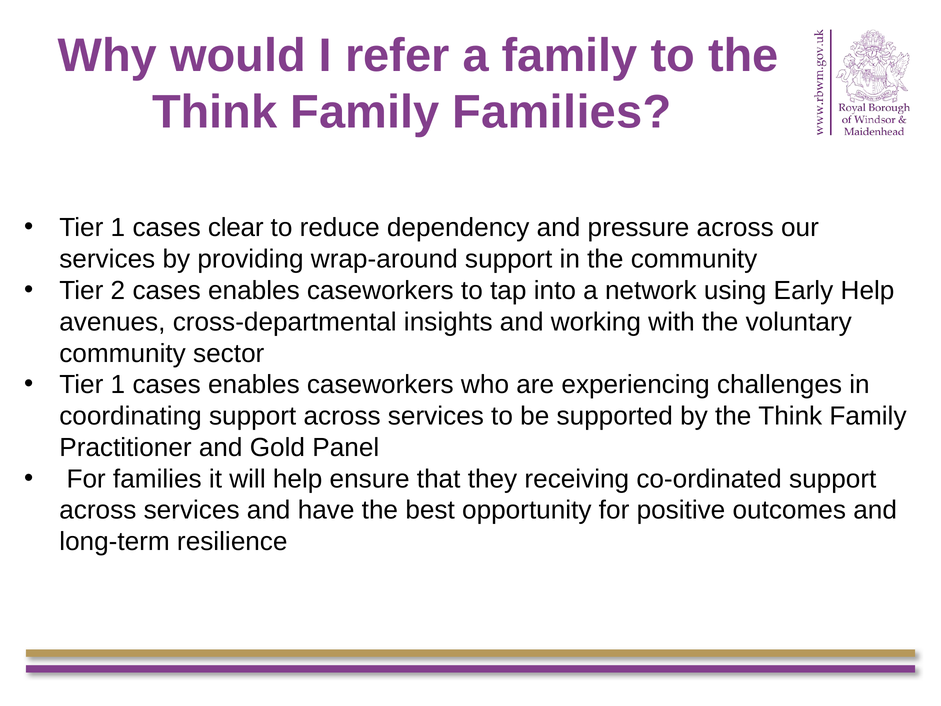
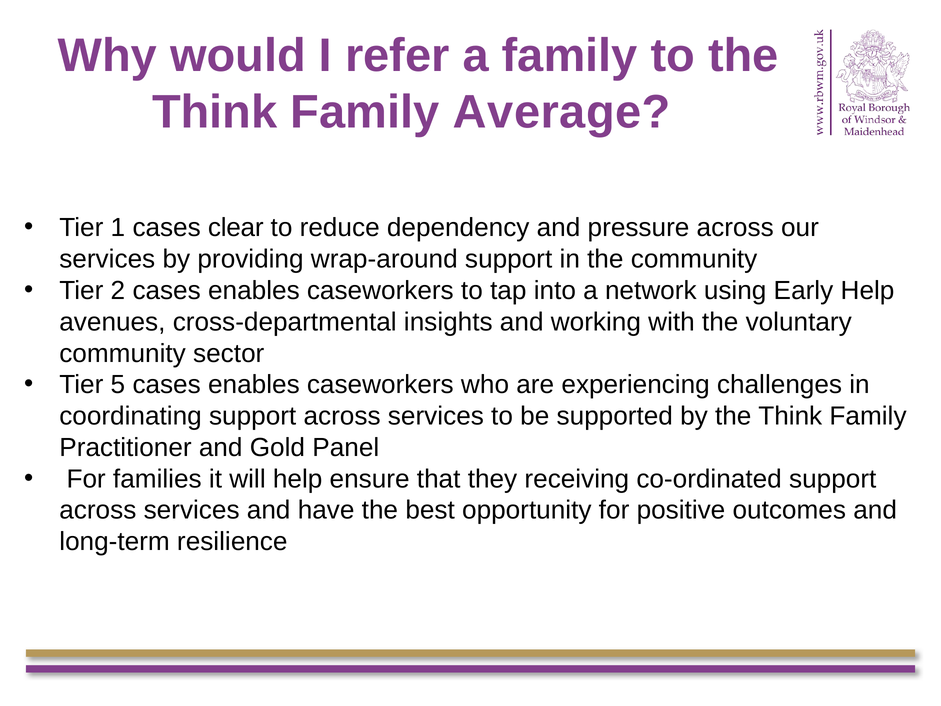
Family Families: Families -> Average
1 at (118, 385): 1 -> 5
